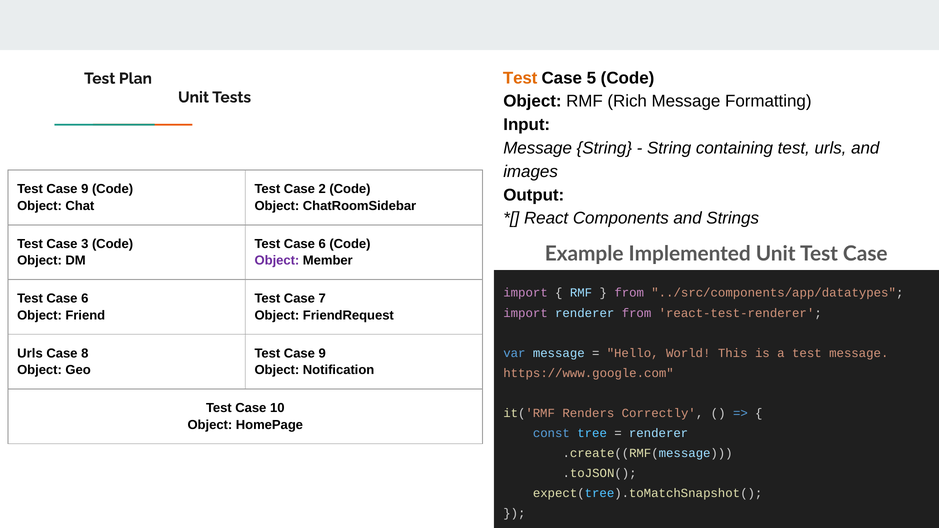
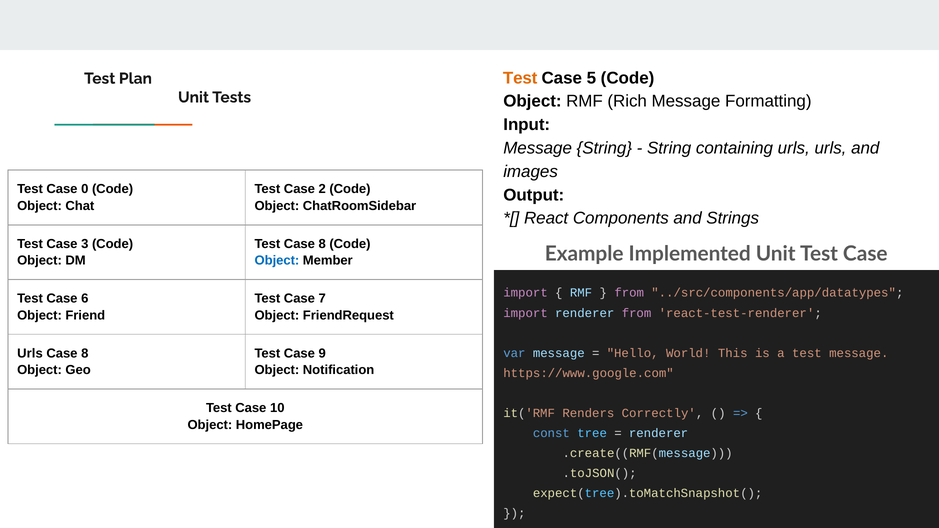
containing test: test -> urls
9 at (85, 189): 9 -> 0
6 at (322, 244): 6 -> 8
Object at (277, 261) colour: purple -> blue
